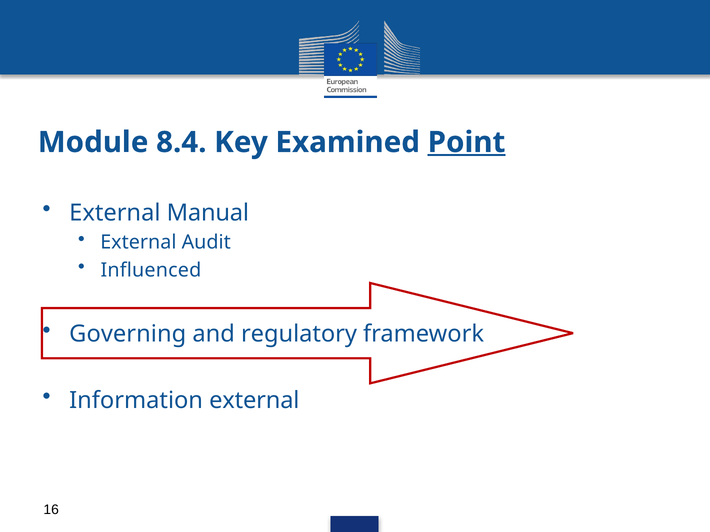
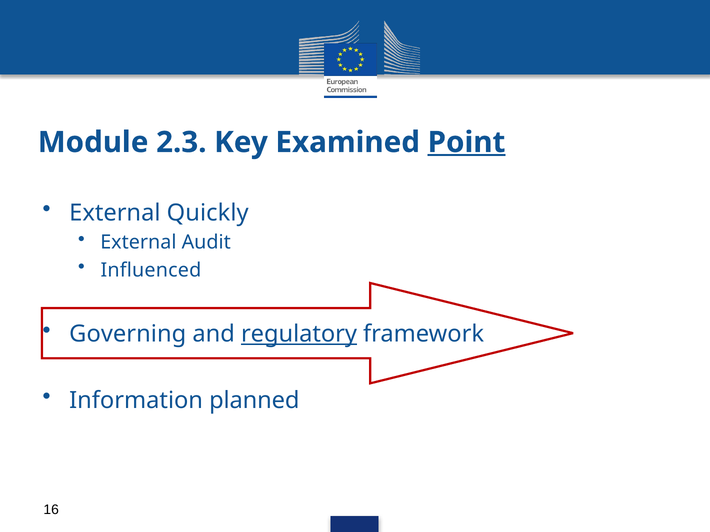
8.4: 8.4 -> 2.3
Manual: Manual -> Quickly
regulatory underline: none -> present
Information external: external -> planned
